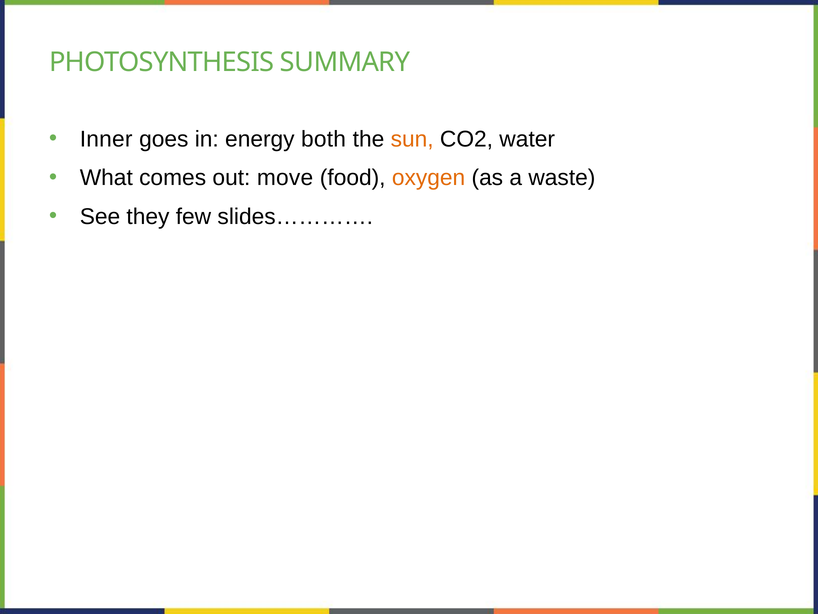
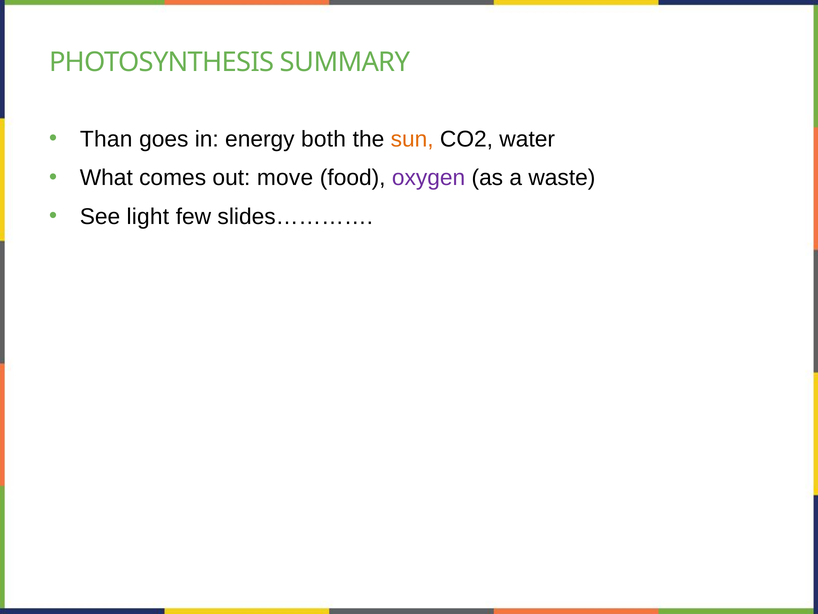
Inner: Inner -> Than
oxygen colour: orange -> purple
they: they -> light
